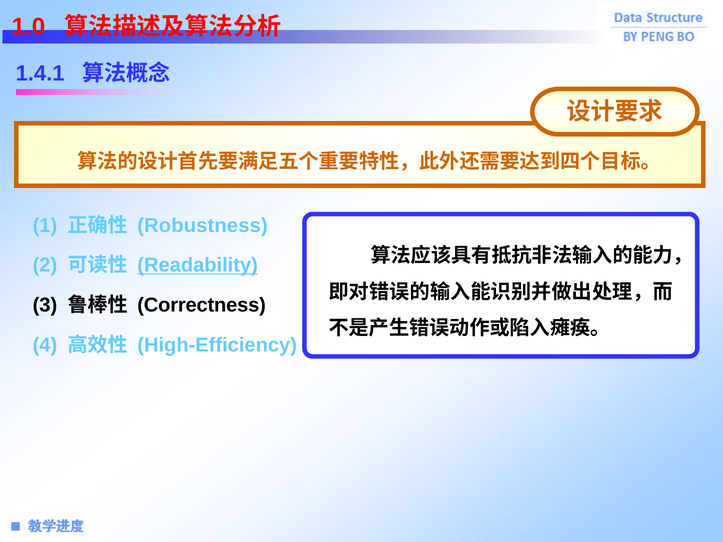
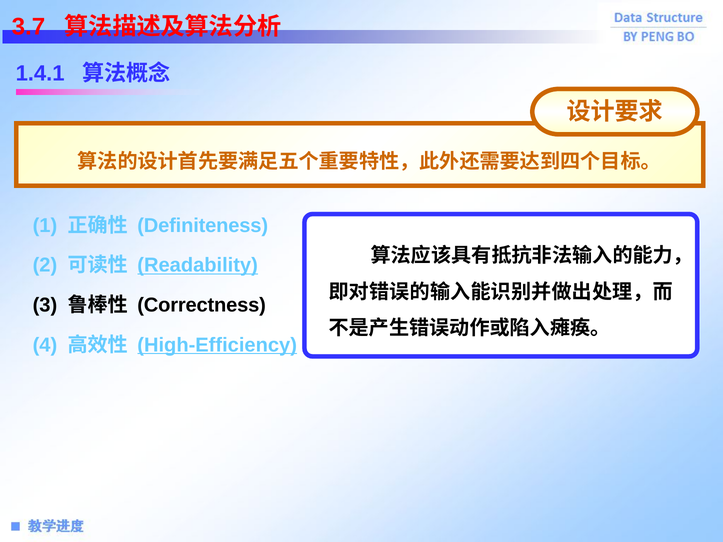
1.0: 1.0 -> 3.7
Robustness: Robustness -> Definiteness
High-Efficiency underline: none -> present
